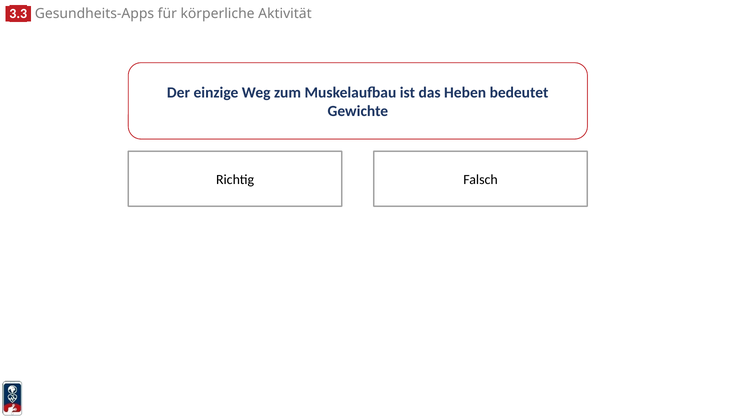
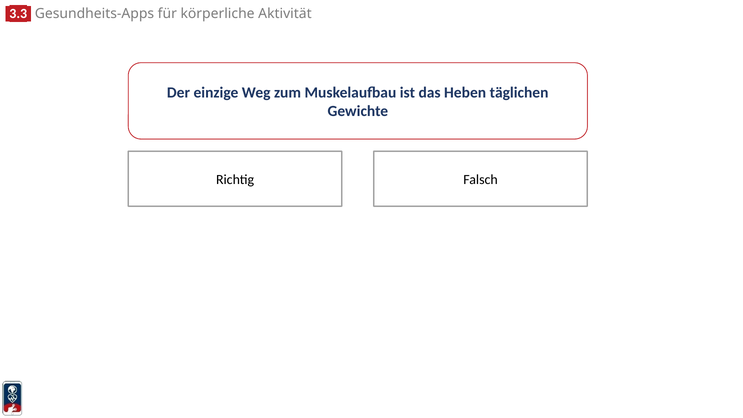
bedeutet: bedeutet -> täglichen
